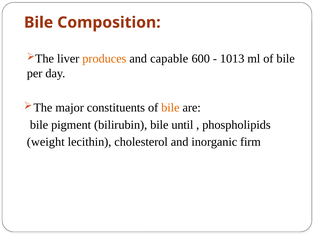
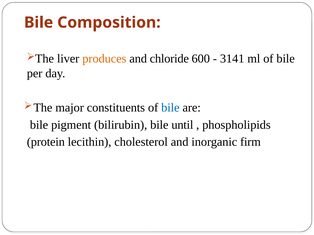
capable: capable -> chloride
1013: 1013 -> 3141
bile at (170, 108) colour: orange -> blue
weight: weight -> protein
